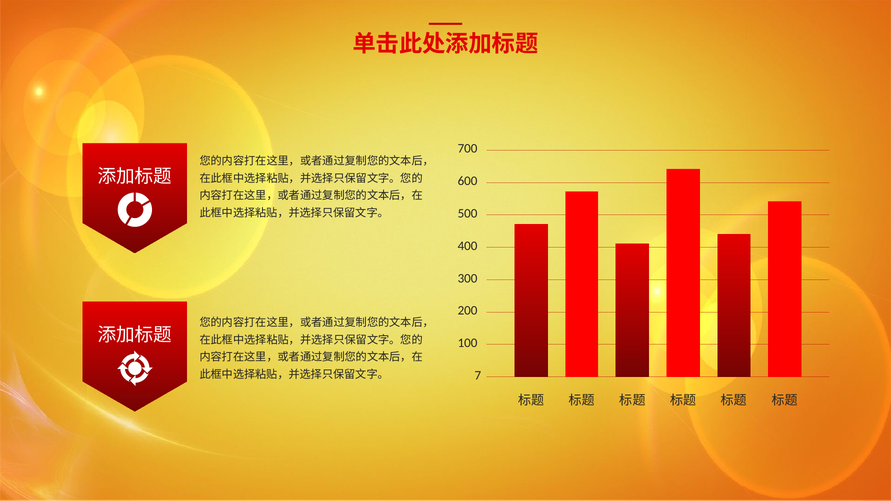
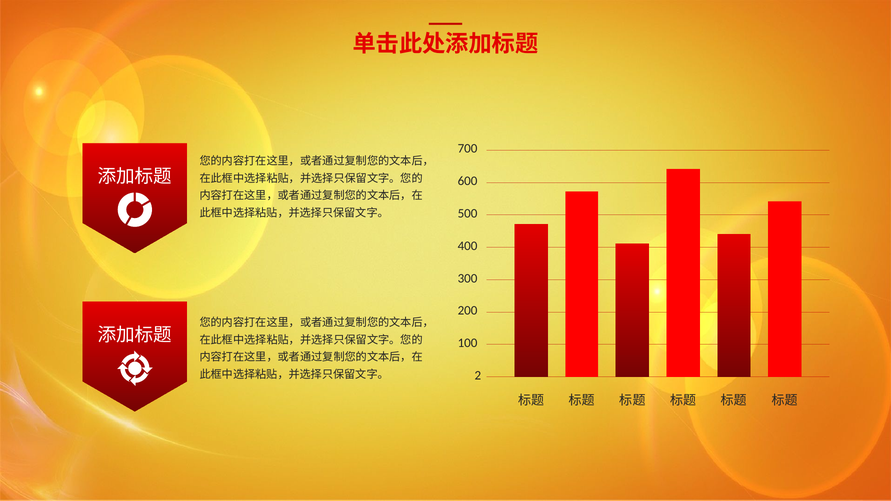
7: 7 -> 2
